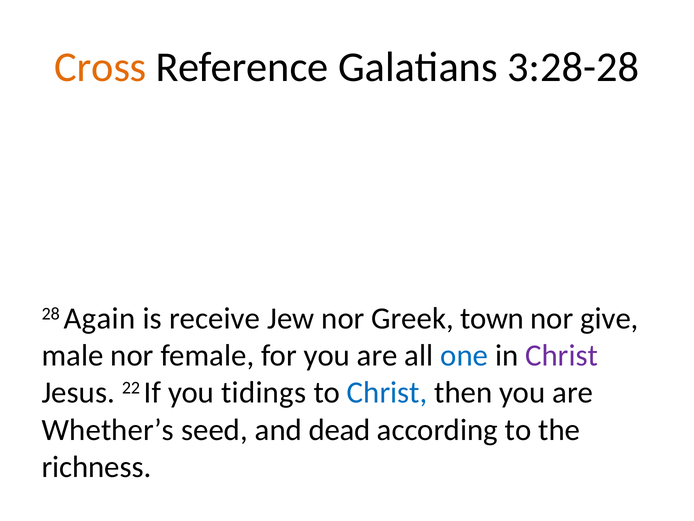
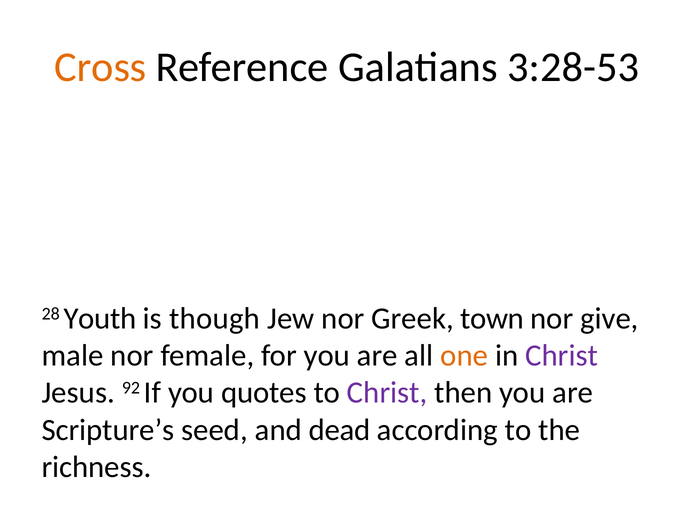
3:28-28: 3:28-28 -> 3:28-53
Again: Again -> Youth
receive: receive -> though
one colour: blue -> orange
22: 22 -> 92
tidings: tidings -> quotes
Christ at (387, 392) colour: blue -> purple
Whether’s: Whether’s -> Scripture’s
